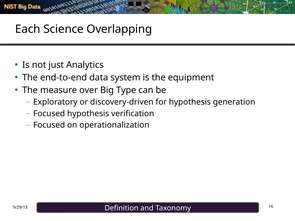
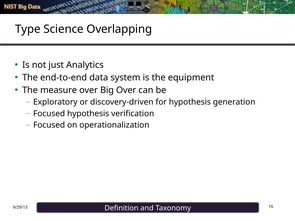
Each: Each -> Type
Big Type: Type -> Over
